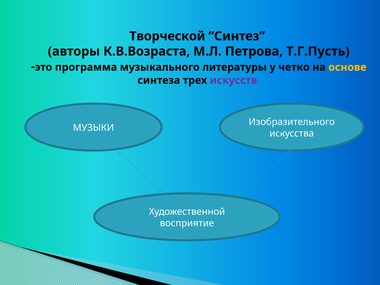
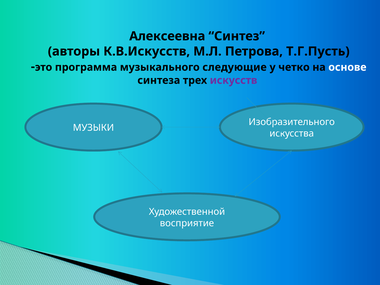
Творческой: Творческой -> Алексеевна
К.В.Возраста: К.В.Возраста -> К.В.Искусств
литературы: литературы -> следующие
основе colour: yellow -> white
